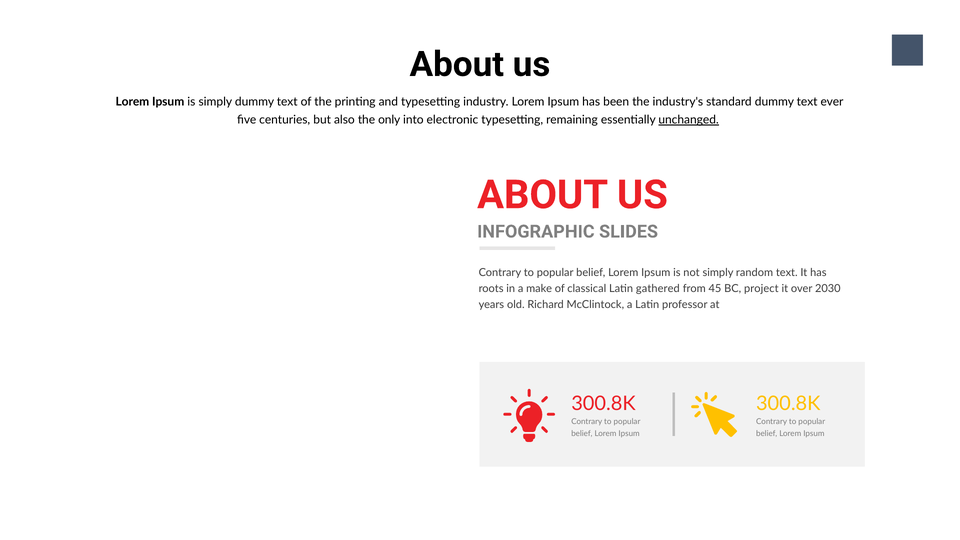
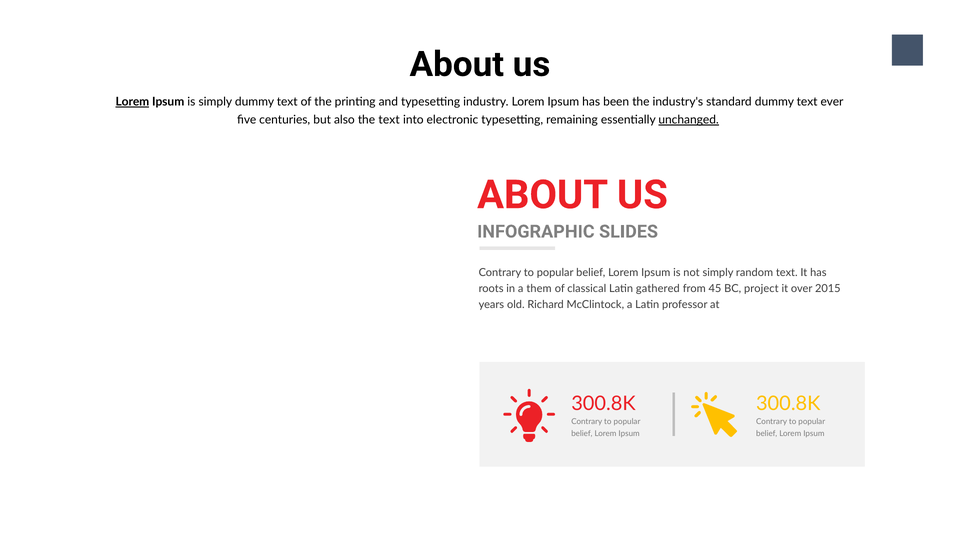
Lorem at (132, 102) underline: none -> present
the only: only -> text
make: make -> them
2030: 2030 -> 2015
